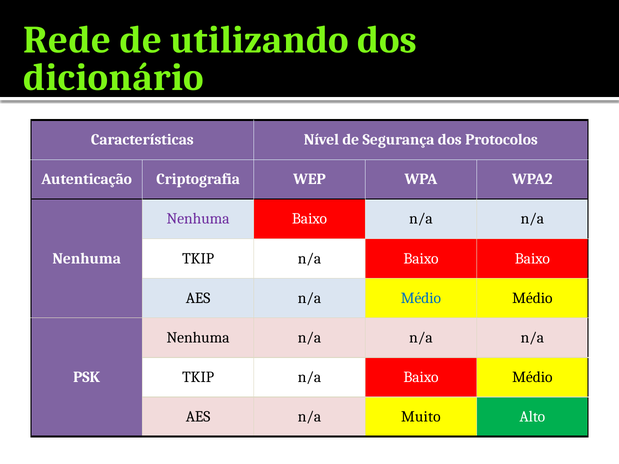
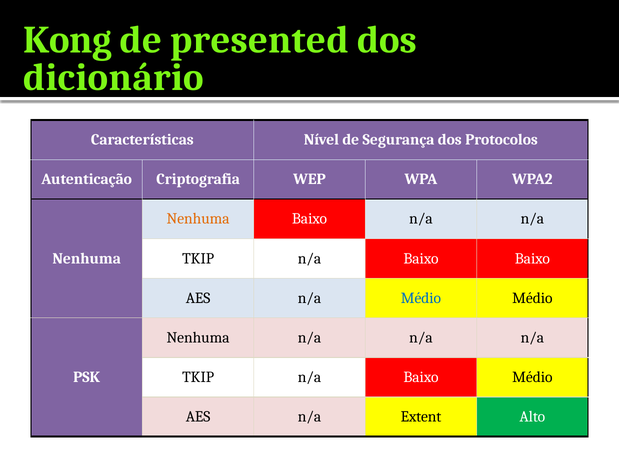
Rede: Rede -> Kong
utilizando: utilizando -> presented
Nenhuma at (198, 219) colour: purple -> orange
Muito: Muito -> Extent
